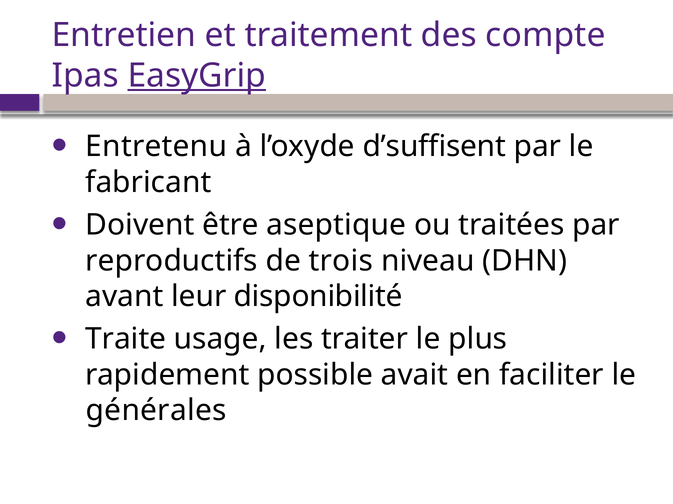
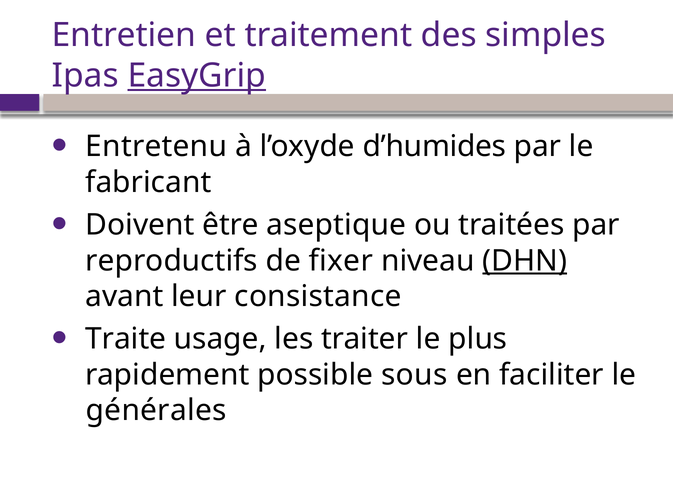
compte: compte -> simples
d’suffisent: d’suffisent -> d’humides
trois: trois -> fixer
DHN underline: none -> present
disponibilité: disponibilité -> consistance
avait: avait -> sous
